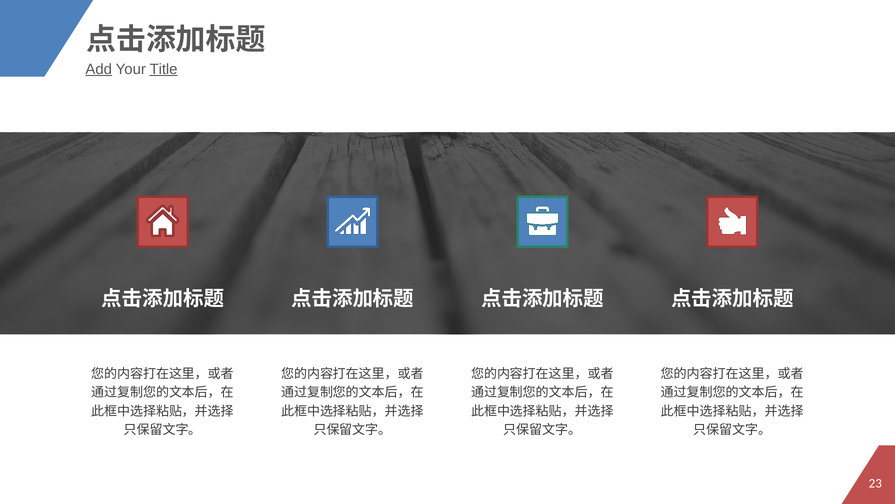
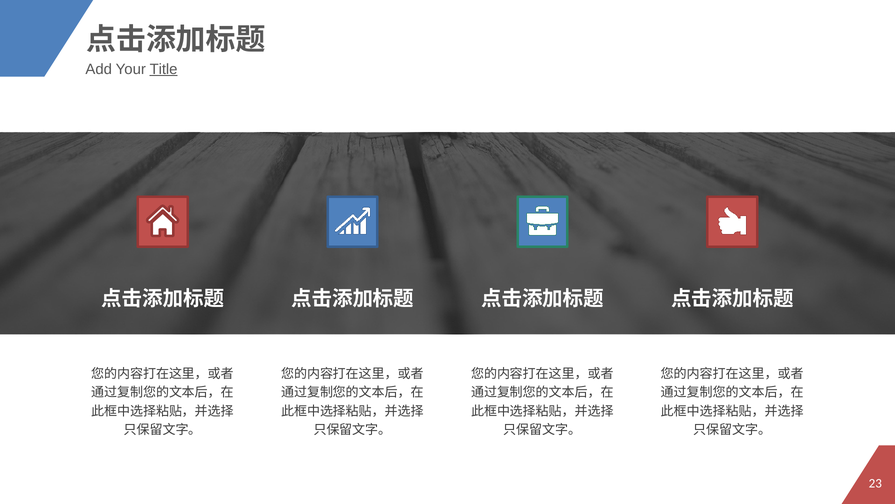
Add underline: present -> none
